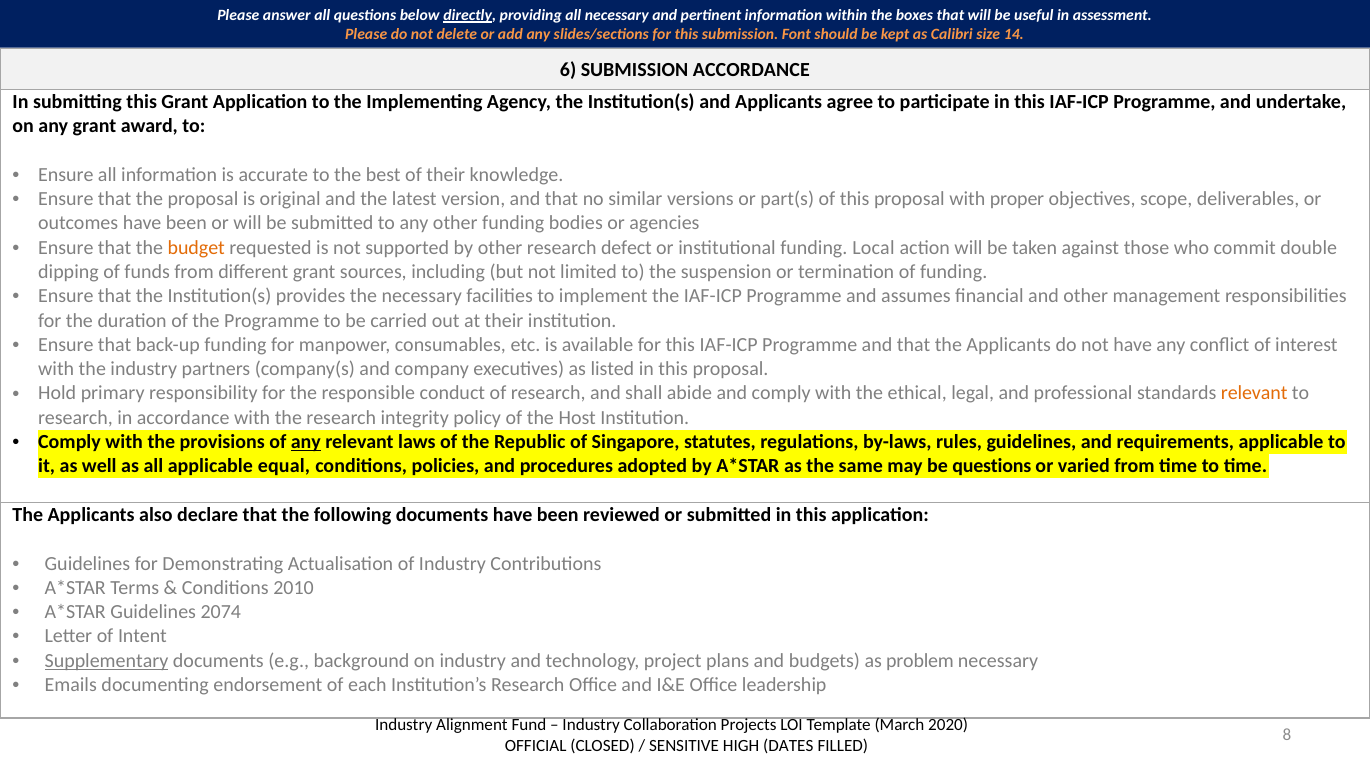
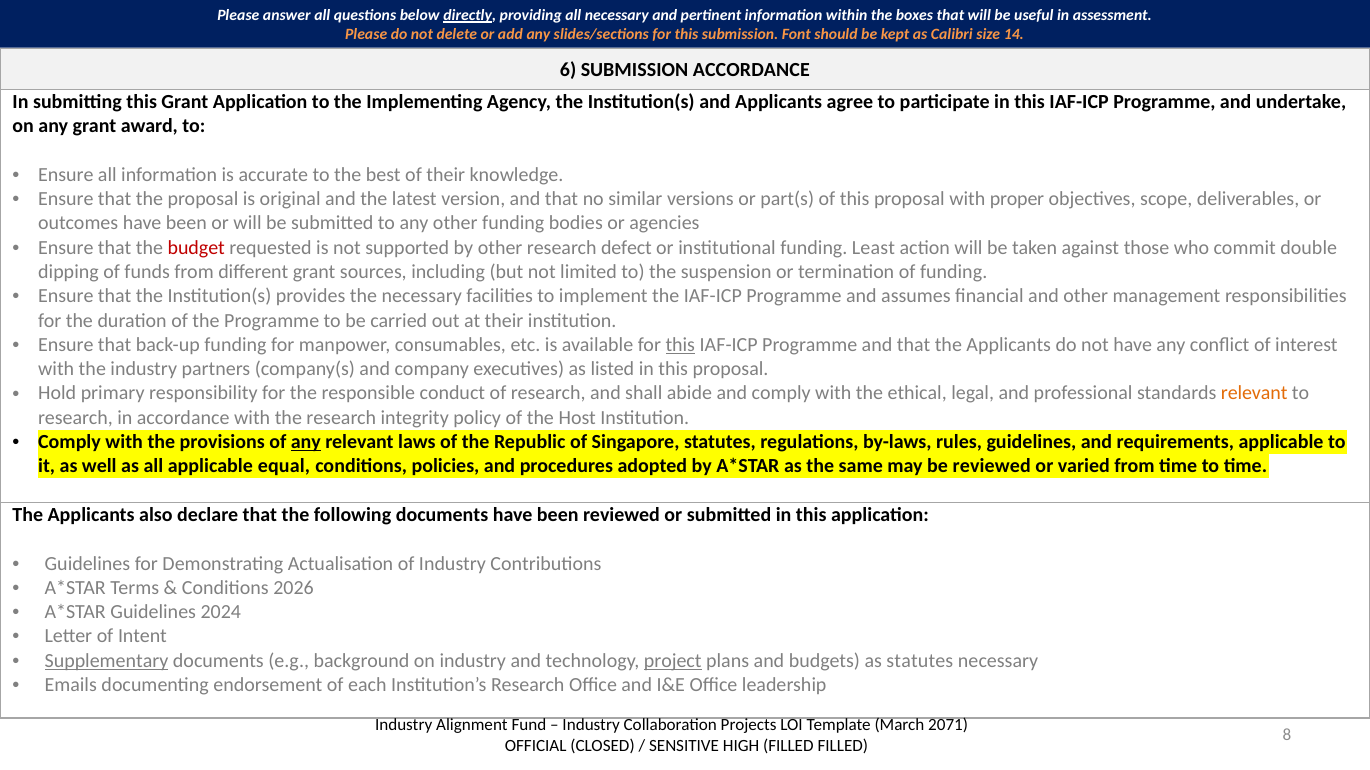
budget colour: orange -> red
Local: Local -> Least
this at (680, 345) underline: none -> present
be questions: questions -> reviewed
2010: 2010 -> 2026
2074: 2074 -> 2024
project underline: none -> present
as problem: problem -> statutes
2020: 2020 -> 2071
HIGH DATES: DATES -> FILLED
